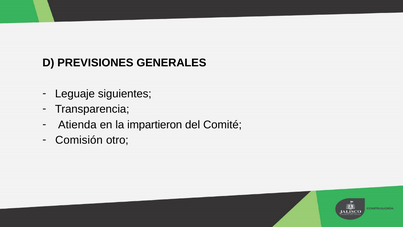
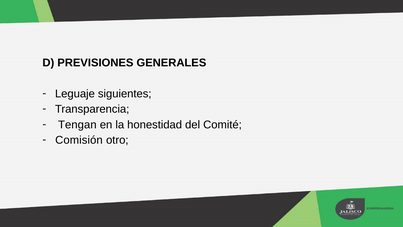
Atienda: Atienda -> Tengan
impartieron: impartieron -> honestidad
